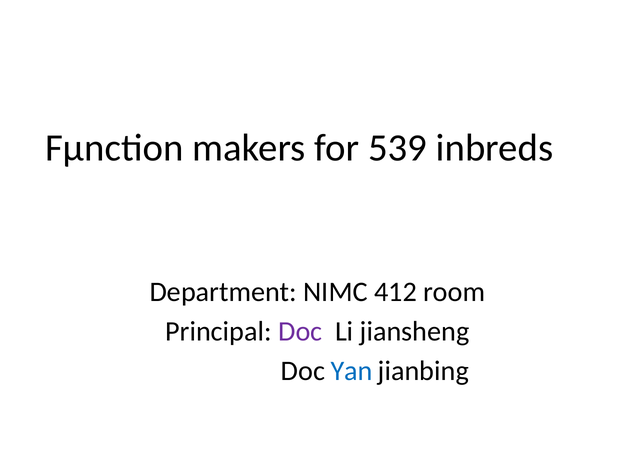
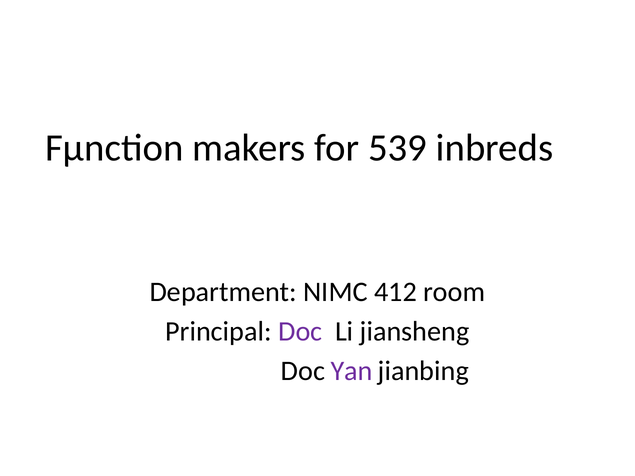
Yan colour: blue -> purple
